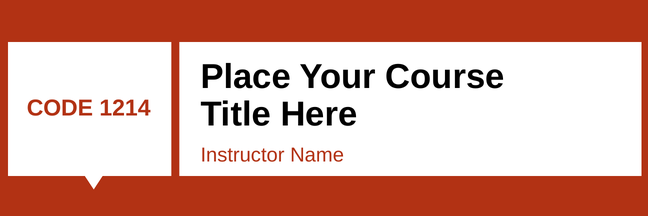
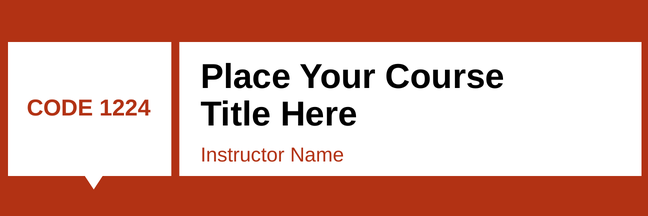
1214: 1214 -> 1224
